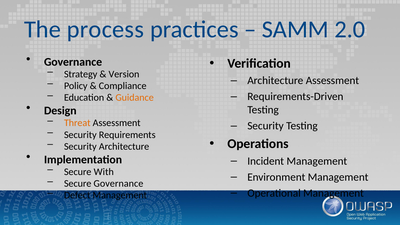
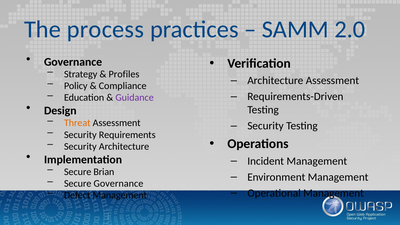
Version: Version -> Profiles
Guidance colour: orange -> purple
With: With -> Brian
